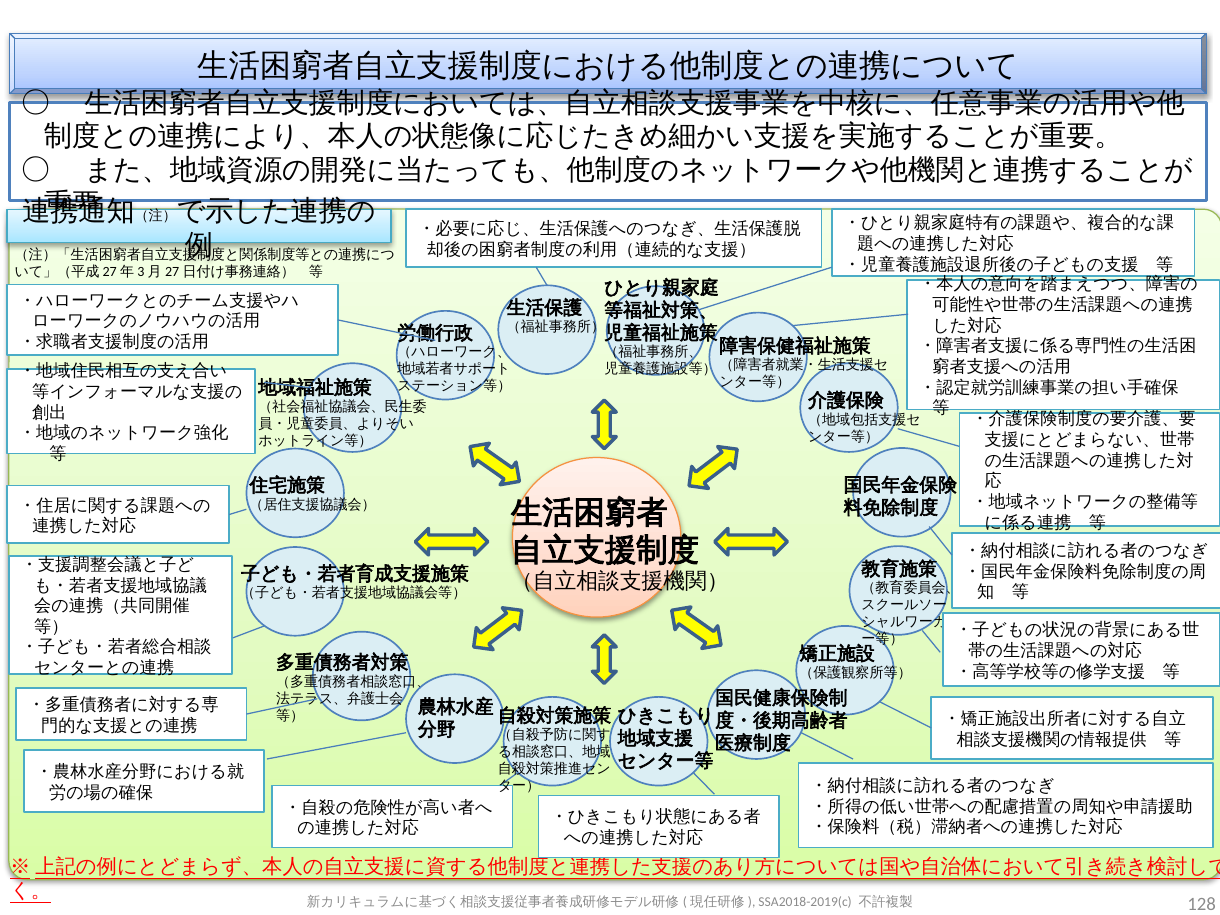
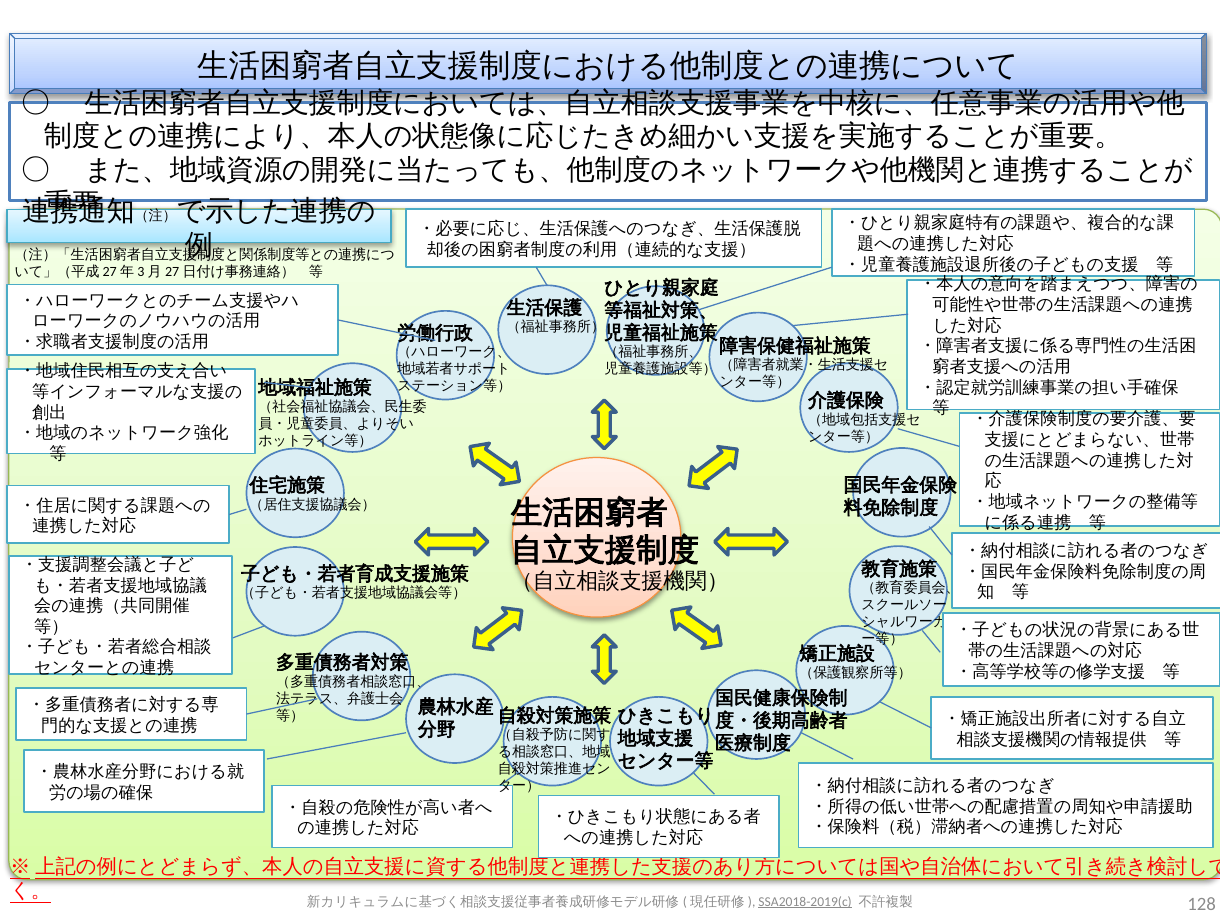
SSA2018-2019(c underline: none -> present
